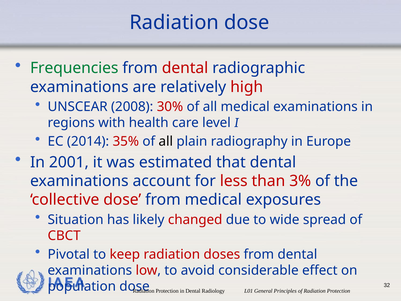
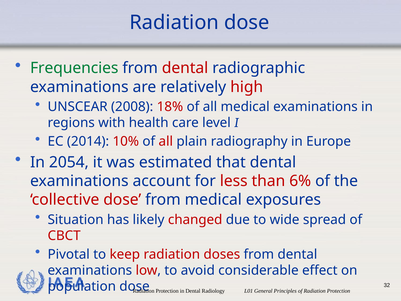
30%: 30% -> 18%
35%: 35% -> 10%
all at (166, 141) colour: black -> red
2001: 2001 -> 2054
3%: 3% -> 6%
